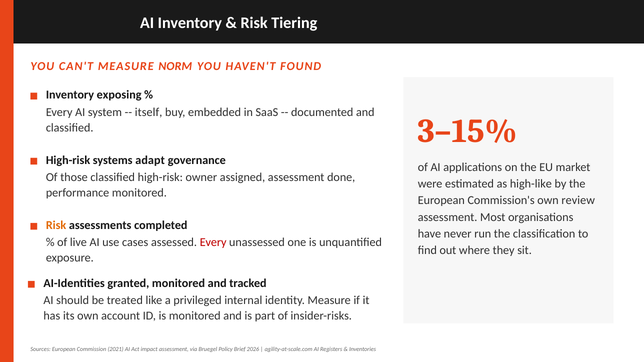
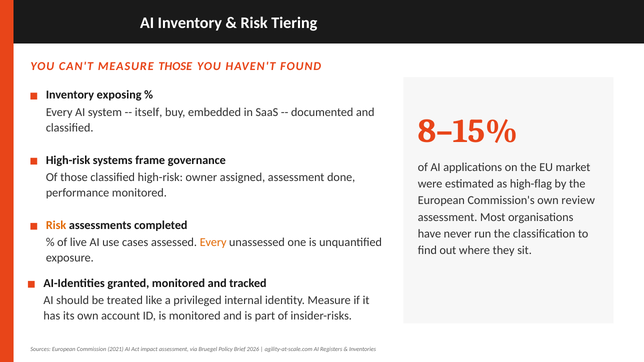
MEASURE NORM: NORM -> THOSE
3–15%: 3–15% -> 8–15%
adapt: adapt -> frame
high-like: high-like -> high-flag
Every at (213, 243) colour: red -> orange
